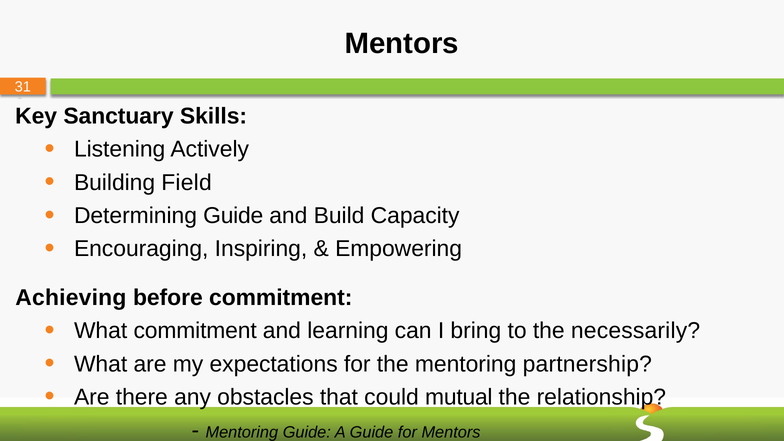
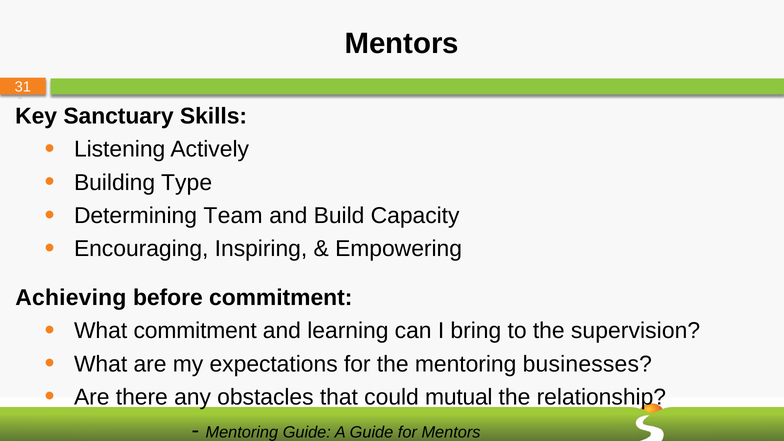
Field: Field -> Type
Determining Guide: Guide -> Team
necessarily: necessarily -> supervision
partnership: partnership -> businesses
